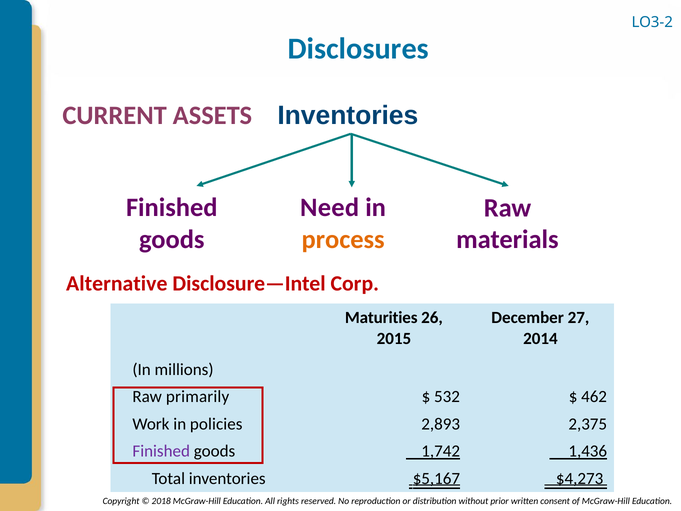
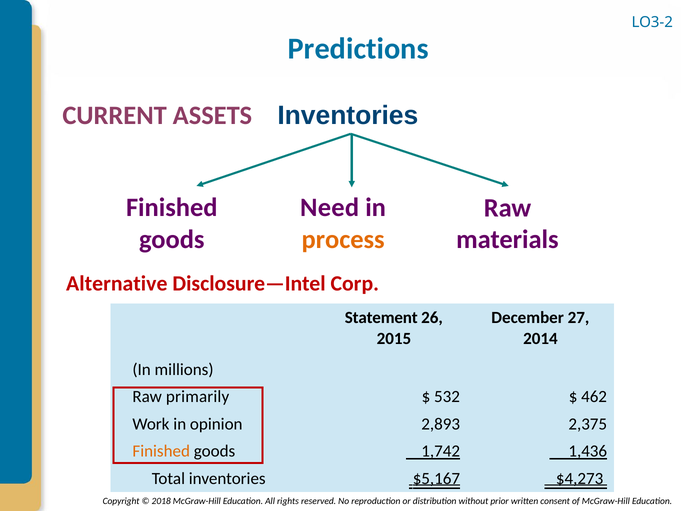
Disclosures: Disclosures -> Predictions
Maturities: Maturities -> Statement
policies: policies -> opinion
Finished at (161, 451) colour: purple -> orange
